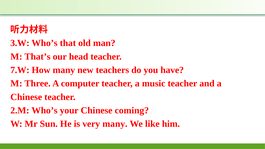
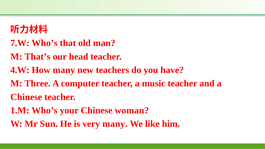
3.W: 3.W -> 7.W
7.W: 7.W -> 4.W
2.M: 2.M -> 1.M
coming: coming -> woman
